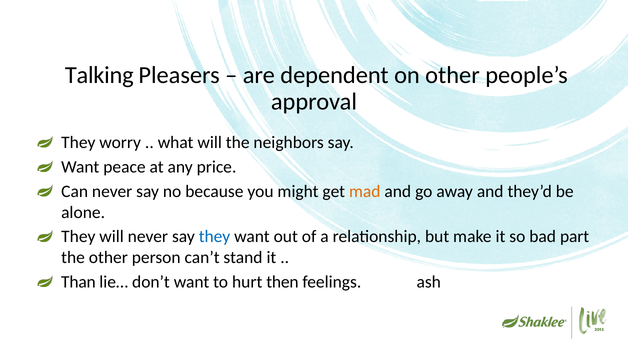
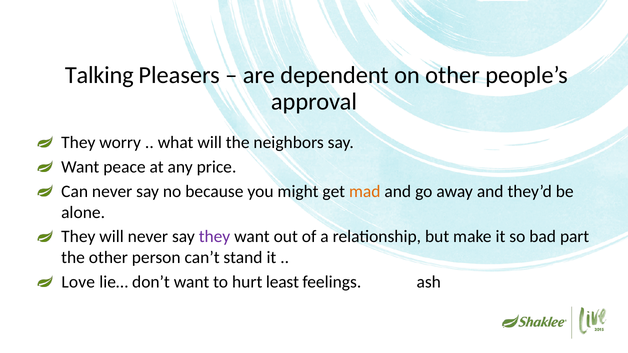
they at (215, 237) colour: blue -> purple
Than: Than -> Love
then: then -> least
